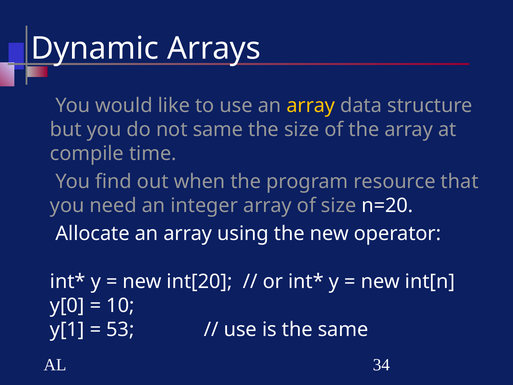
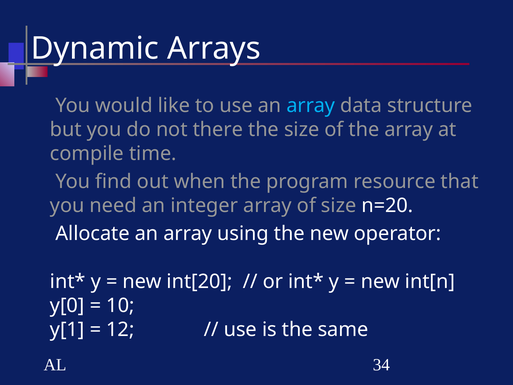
array at (311, 106) colour: yellow -> light blue
not same: same -> there
53: 53 -> 12
